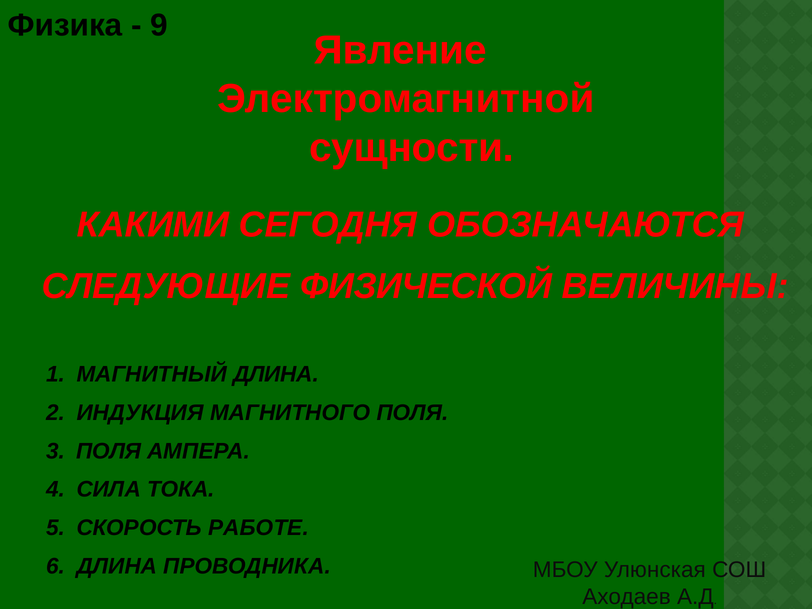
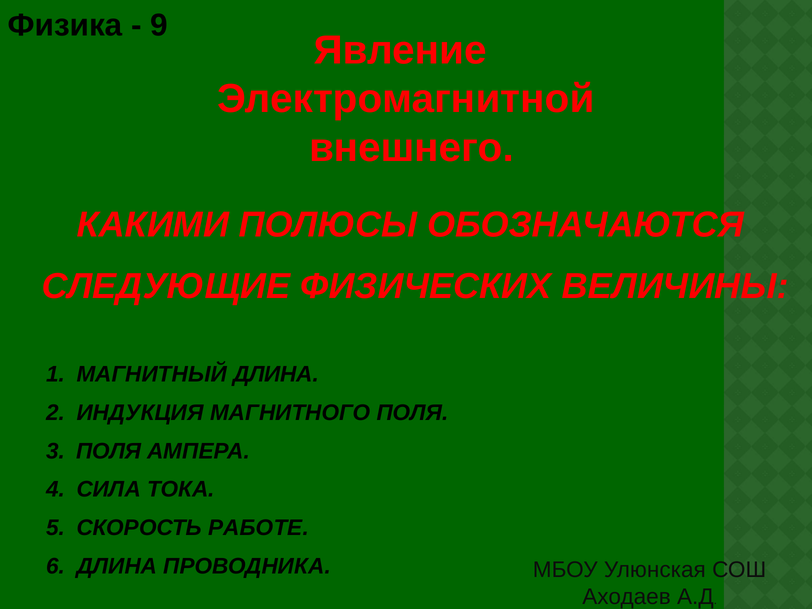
сущности: сущности -> внешнего
СЕГОДНЯ: СЕГОДНЯ -> ПОЛЮСЫ
ФИЗИЧЕСКОЙ: ФИЗИЧЕСКОЙ -> ФИЗИЧЕСКИХ
